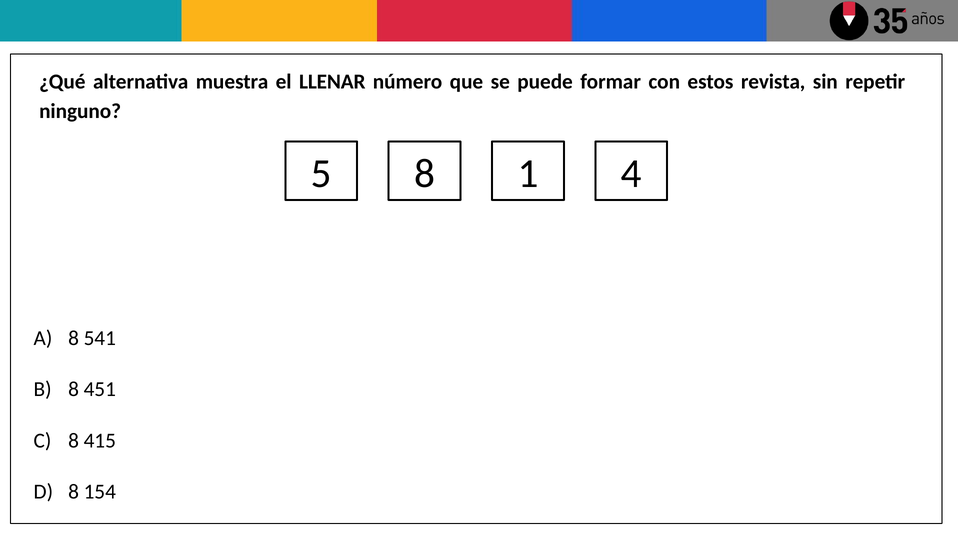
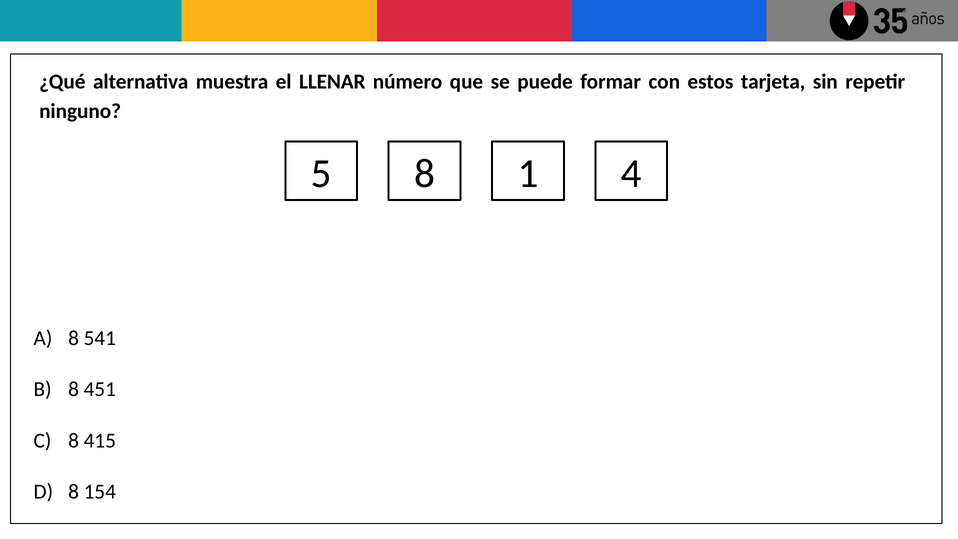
revista: revista -> tarjeta
